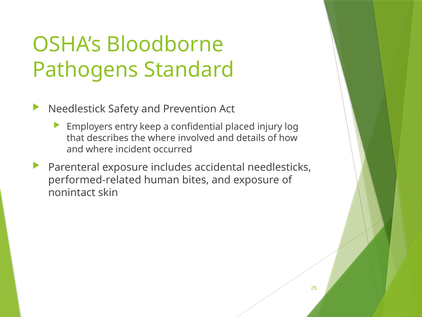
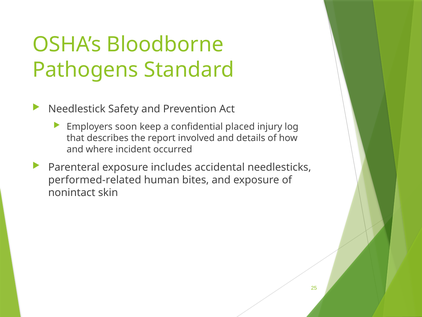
entry: entry -> soon
the where: where -> report
